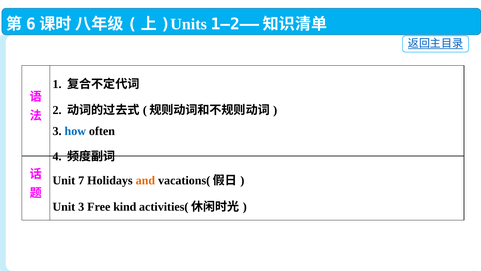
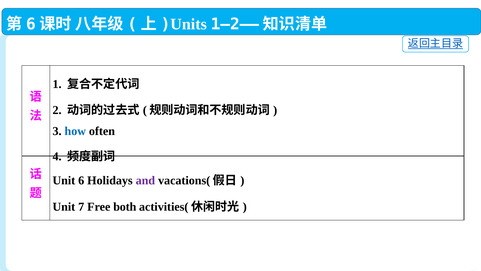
7: 7 -> 6
and colour: orange -> purple
Unit 3: 3 -> 7
kind: kind -> both
